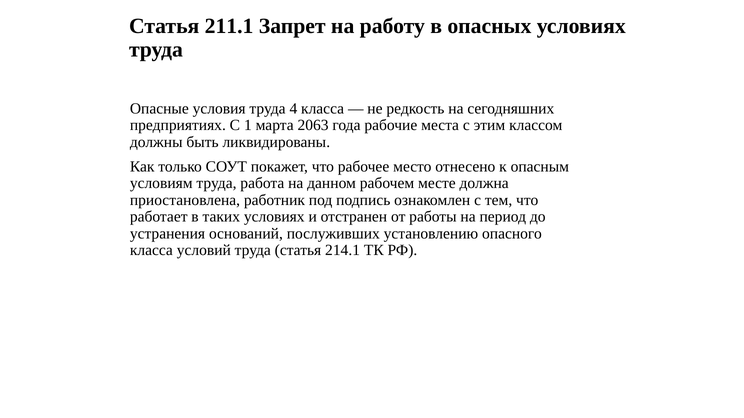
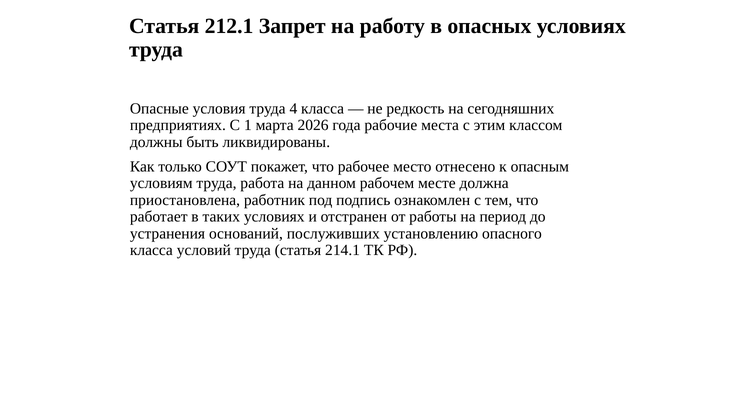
211.1: 211.1 -> 212.1
2063: 2063 -> 2026
